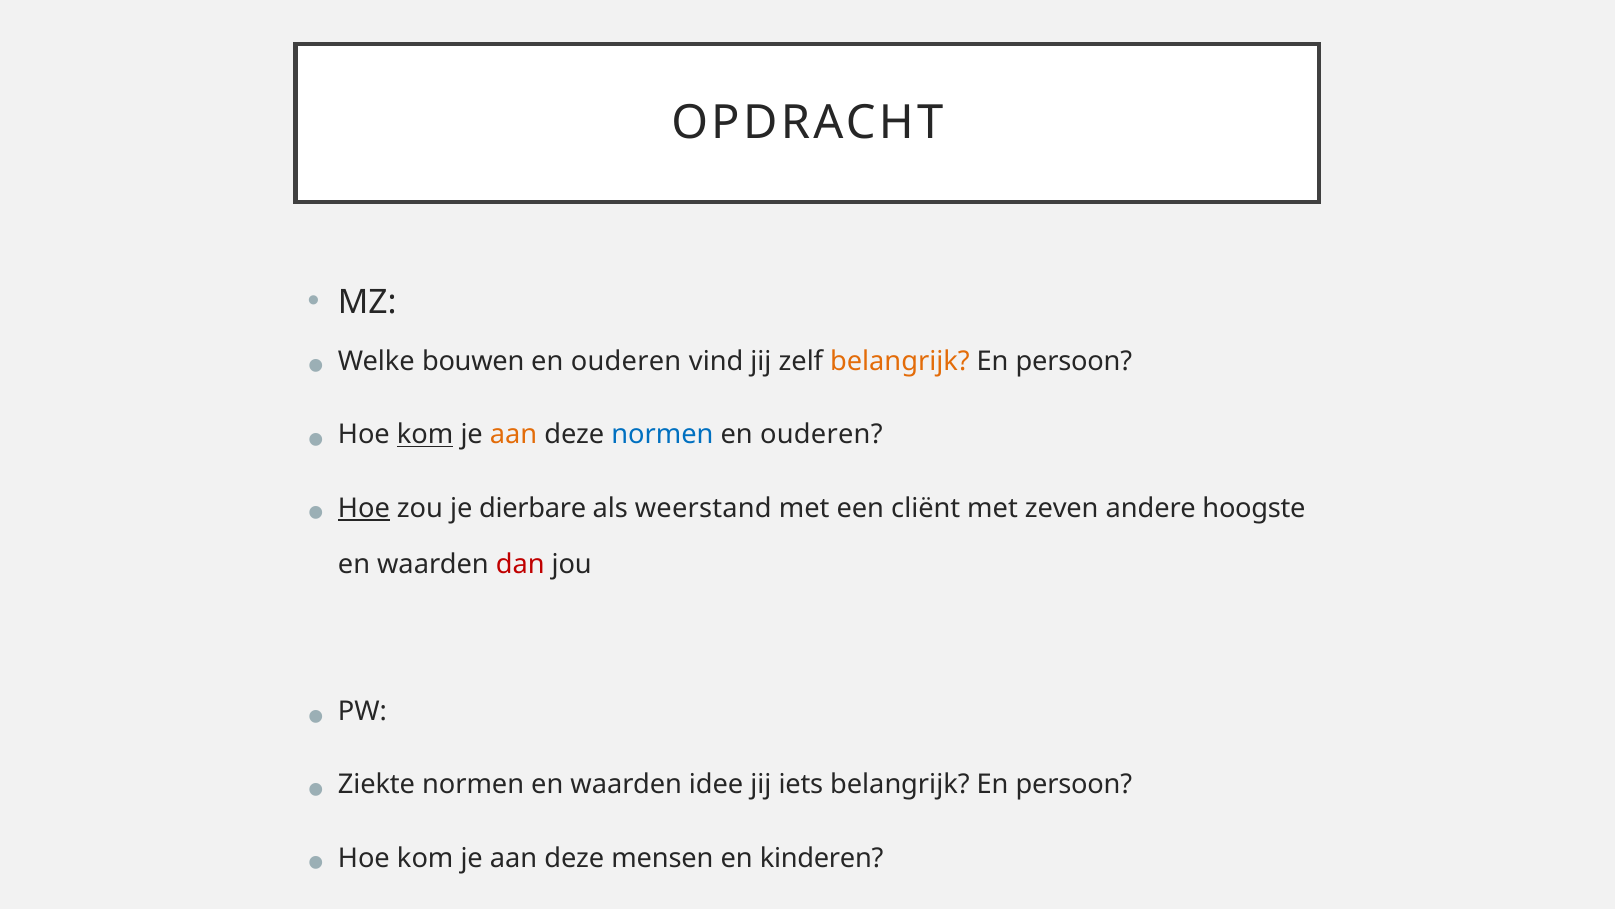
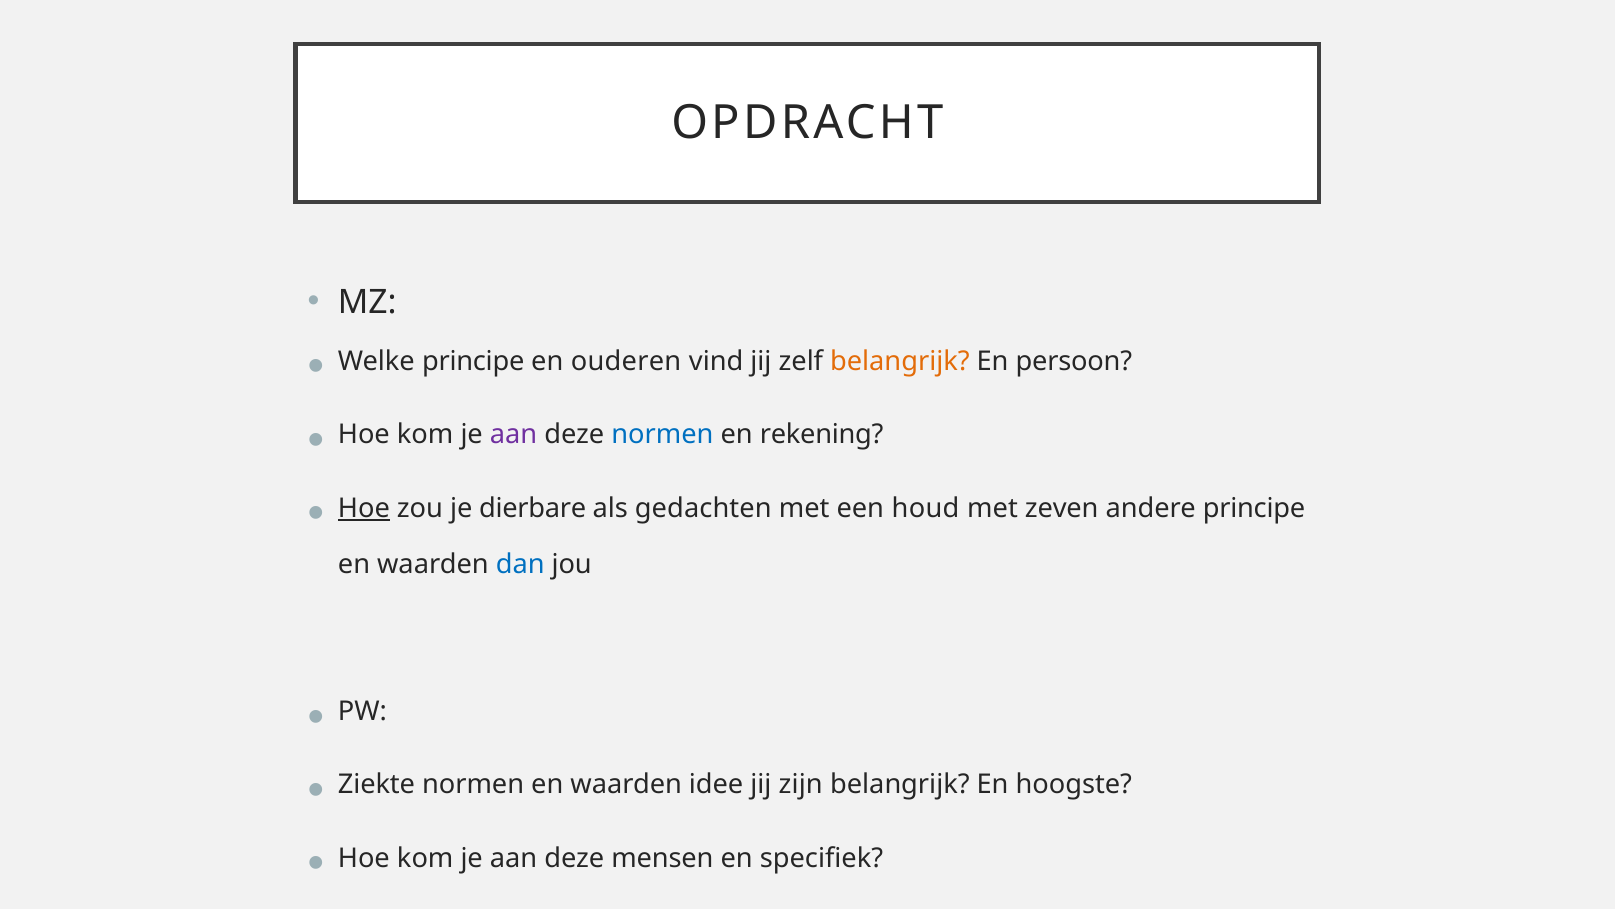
Welke bouwen: bouwen -> principe
kom at (425, 434) underline: present -> none
aan at (514, 434) colour: orange -> purple
ouderen at (821, 434): ouderen -> rekening
weerstand: weerstand -> gedachten
cliënt: cliënt -> houd
andere hoogste: hoogste -> principe
dan at (520, 564) colour: red -> blue
iets: iets -> zijn
persoon at (1074, 784): persoon -> hoogste
kinderen: kinderen -> specifiek
